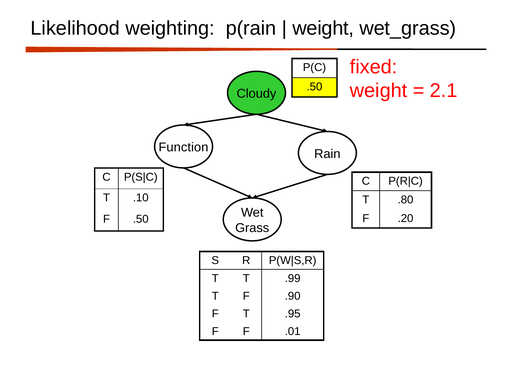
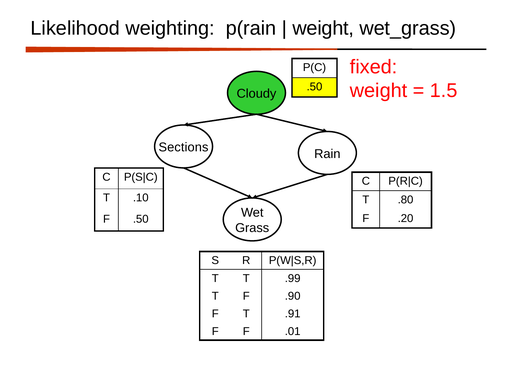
2.1: 2.1 -> 1.5
Function: Function -> Sections
.95: .95 -> .91
